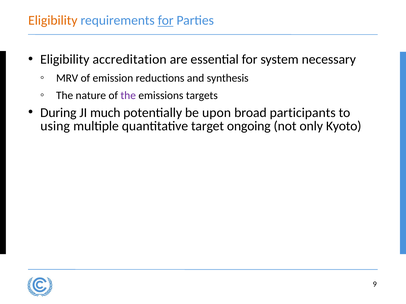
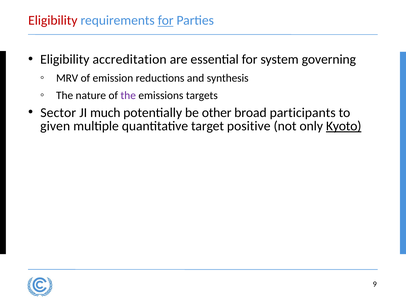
Eligibility at (53, 20) colour: orange -> red
necessary: necessary -> governing
During: During -> Sector
upon: upon -> other
using: using -> given
ongoing: ongoing -> positive
Kyoto underline: none -> present
